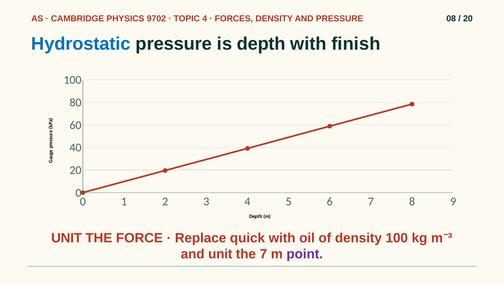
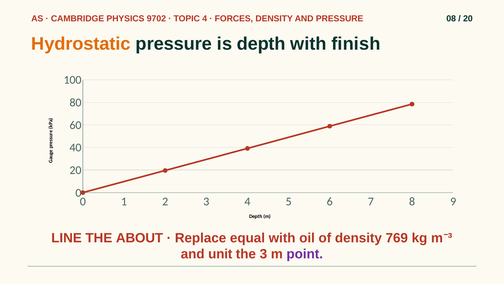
Hydrostatic colour: blue -> orange
UNIT at (67, 238): UNIT -> LINE
FORCE: FORCE -> ABOUT
quick: quick -> equal
density 100: 100 -> 769
the 7: 7 -> 3
